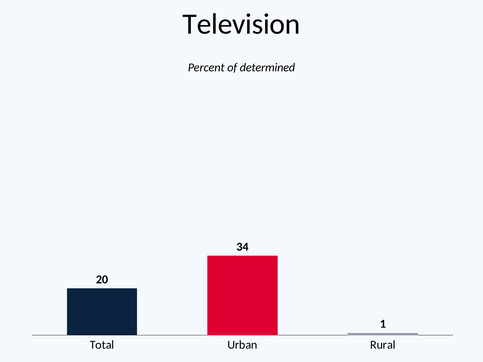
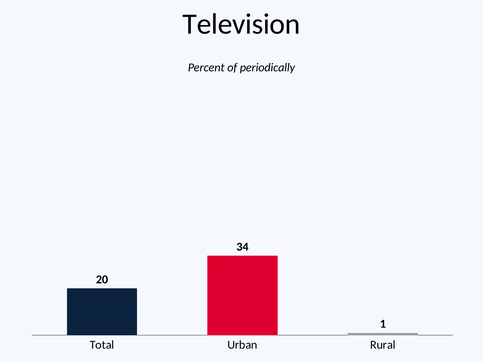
determined: determined -> periodically
